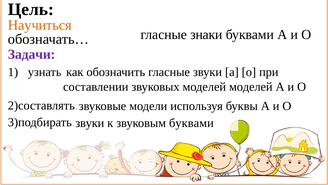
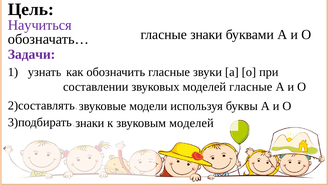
Научиться colour: orange -> purple
звуковых моделей моделей: моделей -> гласные
звуки at (90, 123): звуки -> знаки
звуковым буквами: буквами -> моделей
